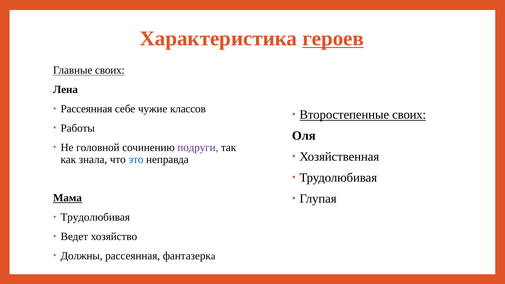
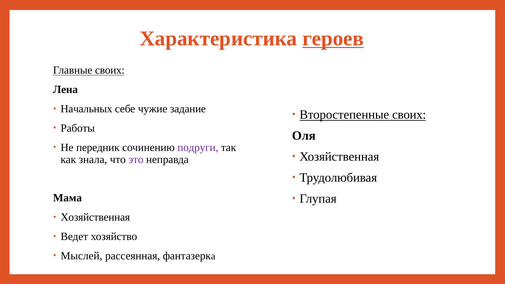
Рассеянная at (86, 109): Рассеянная -> Начальных
классов: классов -> задание
головной: головной -> передник
это colour: blue -> purple
Мама underline: present -> none
Трудолюбивая at (95, 217): Трудолюбивая -> Хозяйственная
Должны: Должны -> Мыслей
